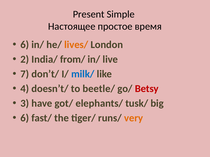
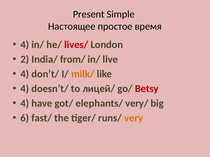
6 at (25, 45): 6 -> 4
lives/ colour: orange -> red
7 at (25, 74): 7 -> 4
milk/ colour: blue -> orange
beetle/: beetle/ -> лицей/
3 at (25, 104): 3 -> 4
tusk/: tusk/ -> very/
